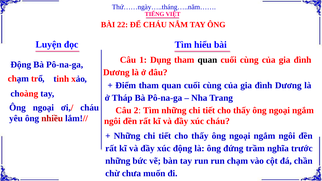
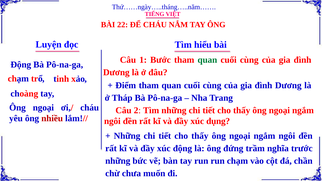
Dụng: Dụng -> Bước
quan at (207, 60) colour: black -> green
xúc cháu: cháu -> dụng
